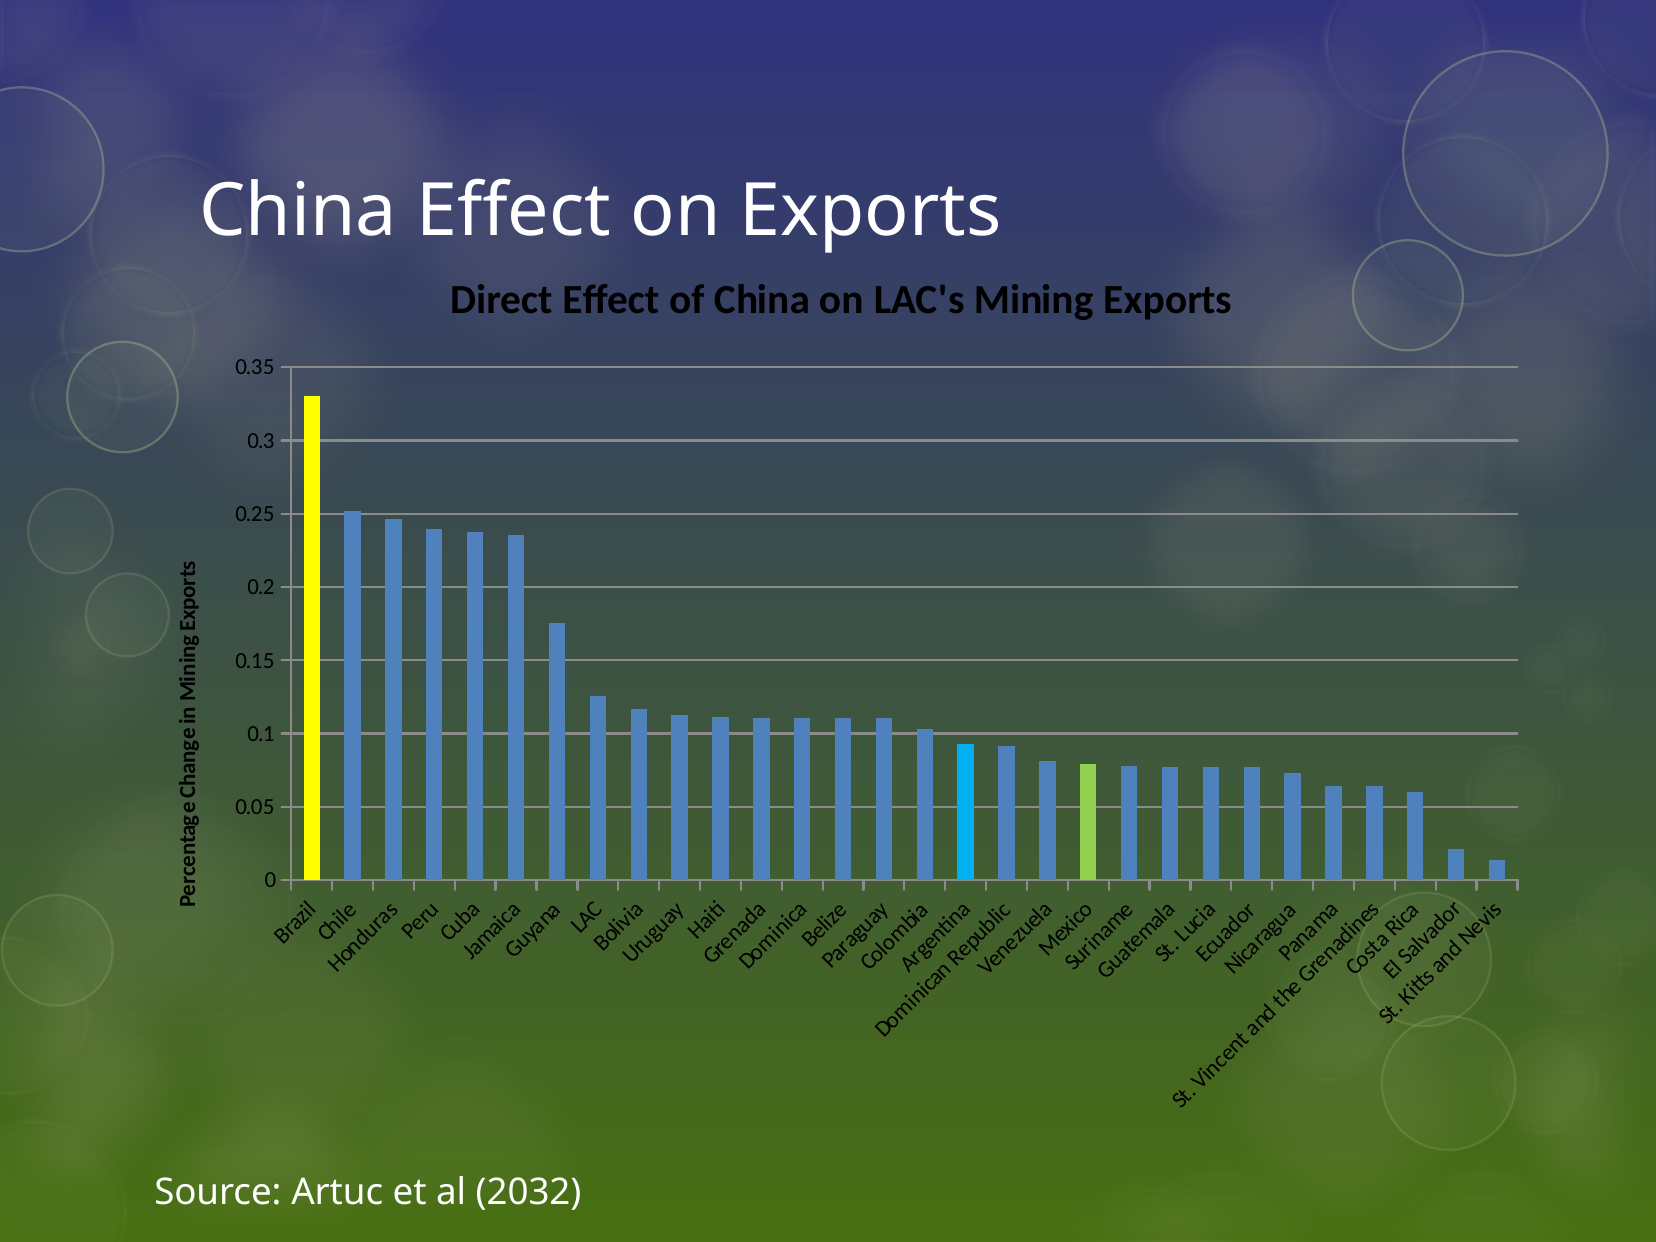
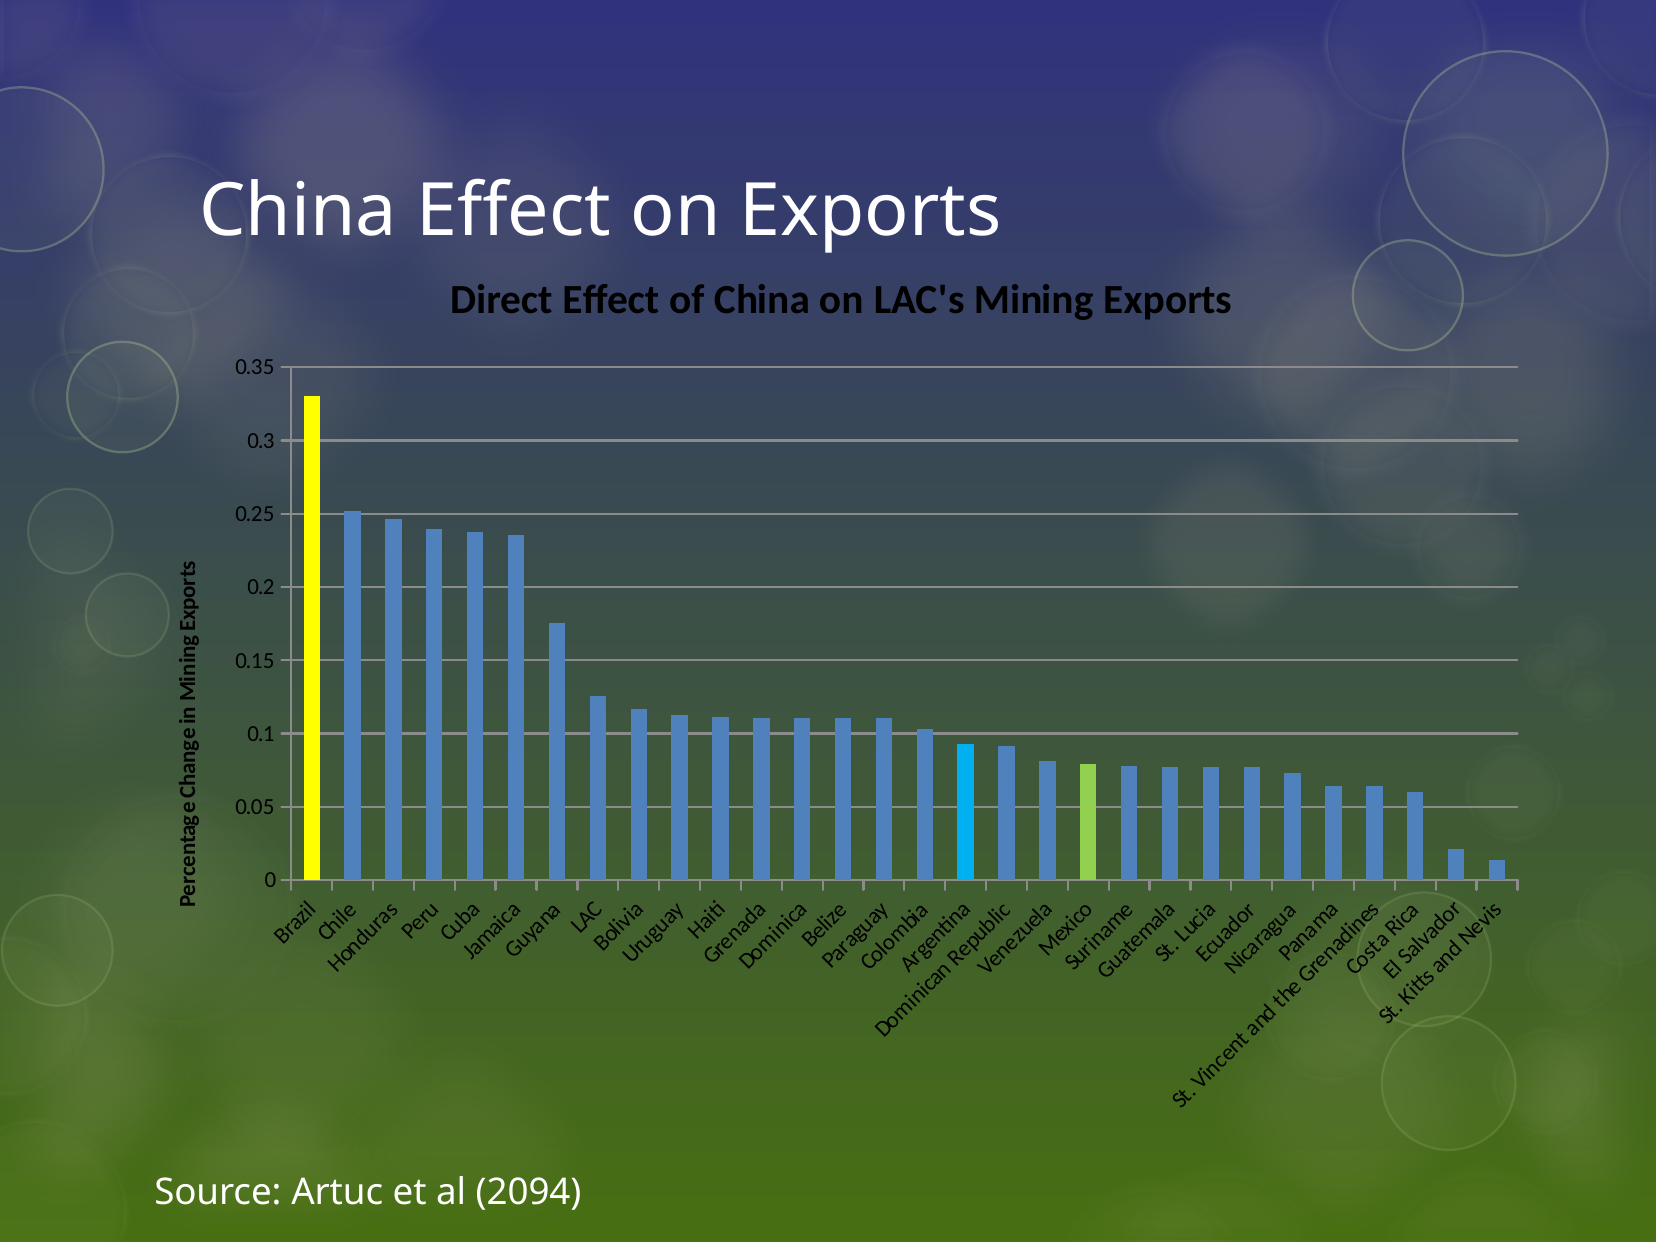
2032: 2032 -> 2094
